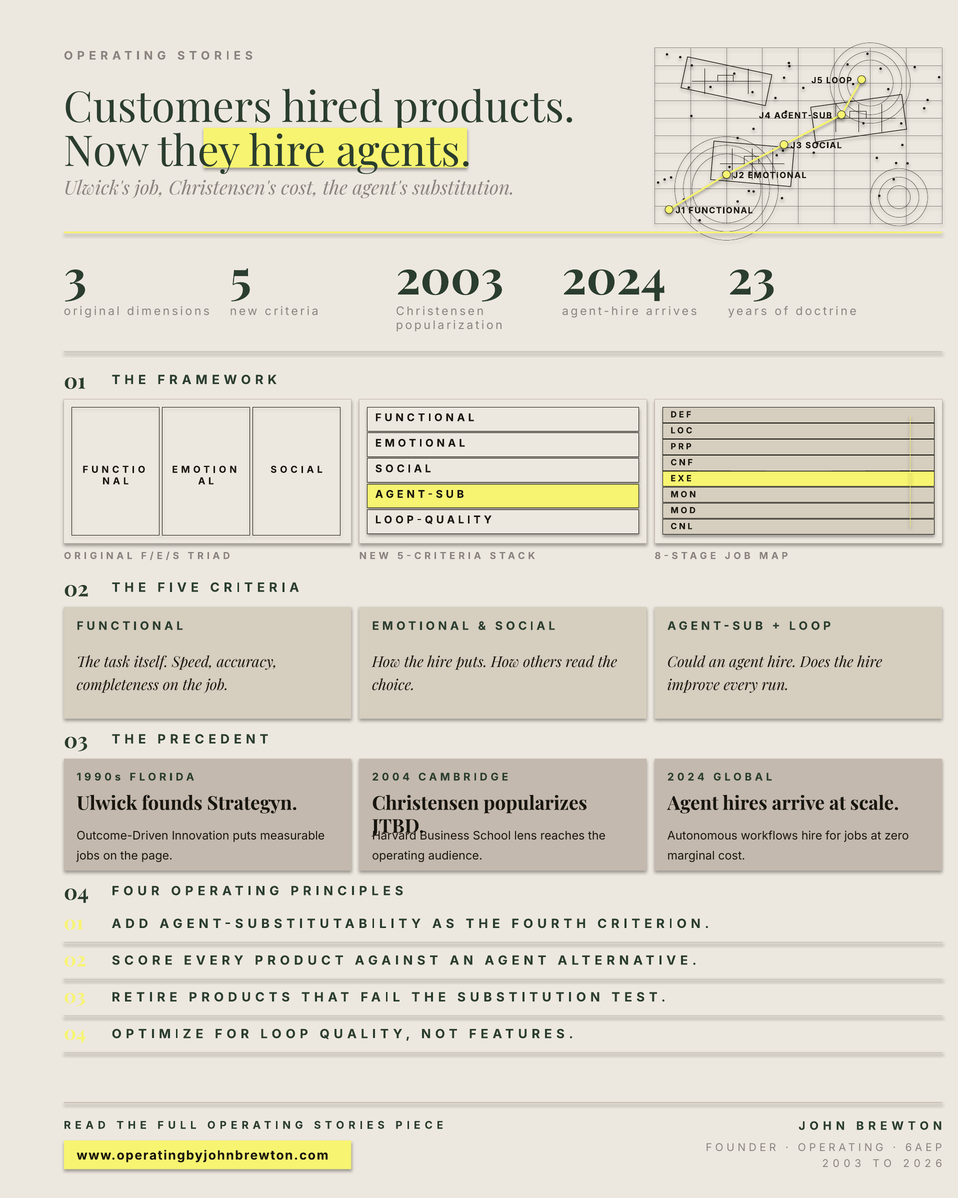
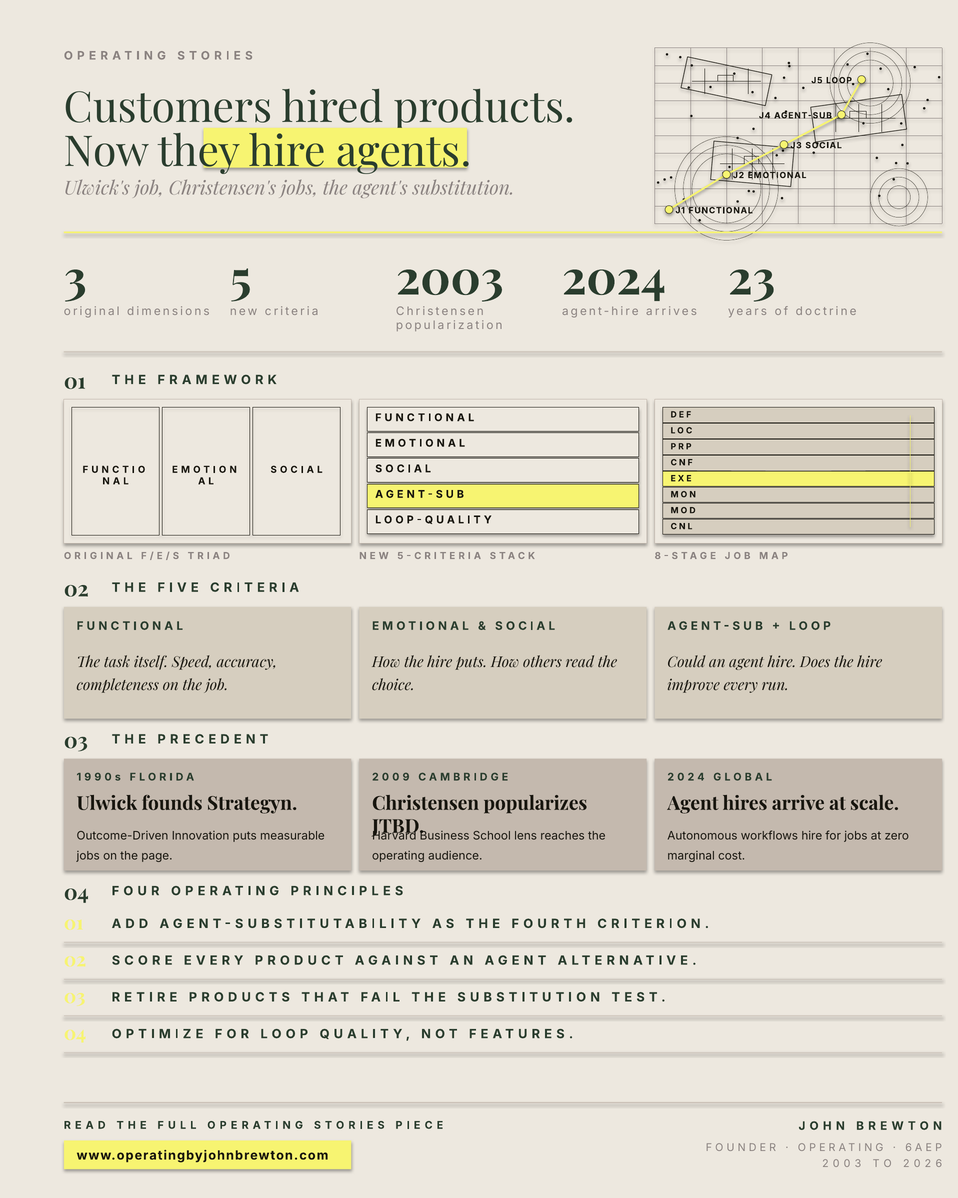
Christensen's cost: cost -> jobs
4 at (406, 777): 4 -> 9
